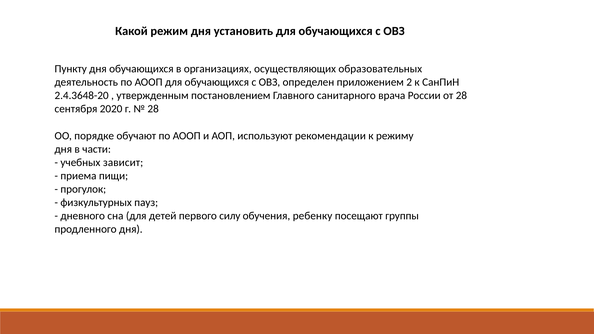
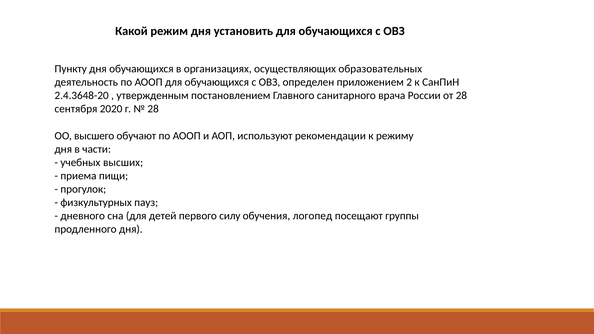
порядке: порядке -> высшего
зависит: зависит -> высших
ребенку: ребенку -> логопед
